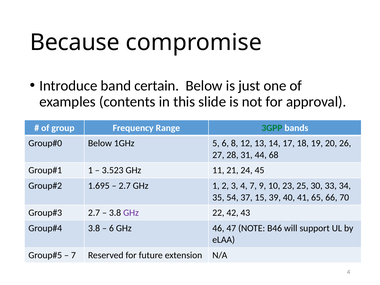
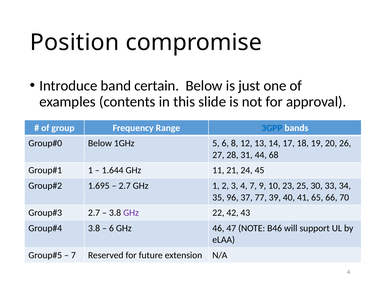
Because: Because -> Position
3GPP colour: green -> blue
3.523: 3.523 -> 1.644
54: 54 -> 96
15: 15 -> 77
